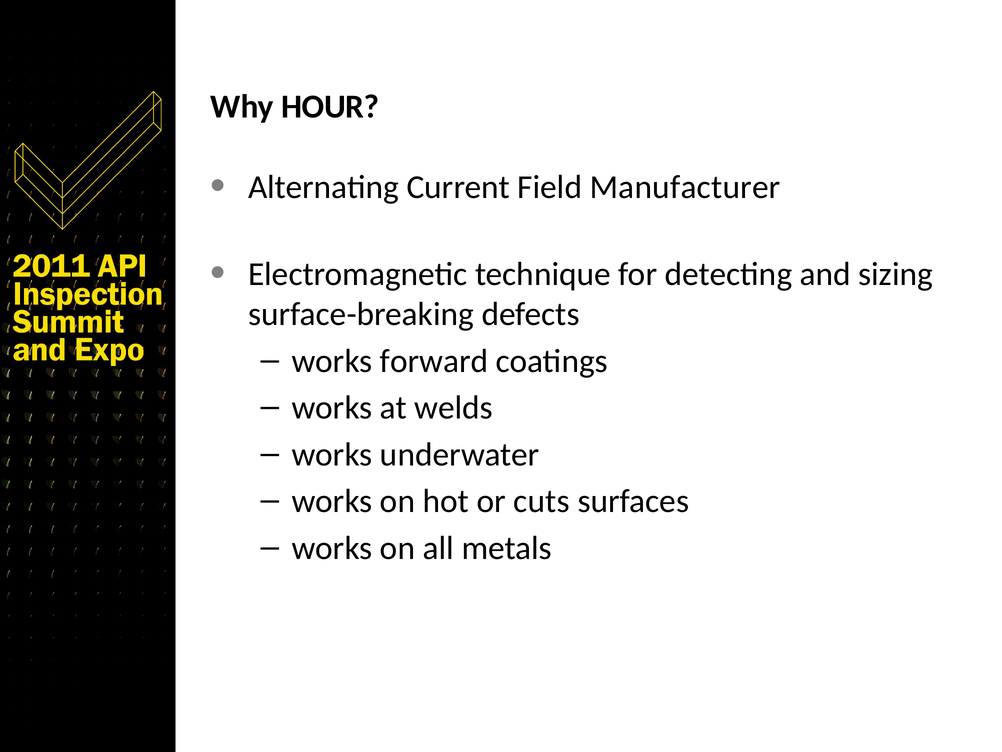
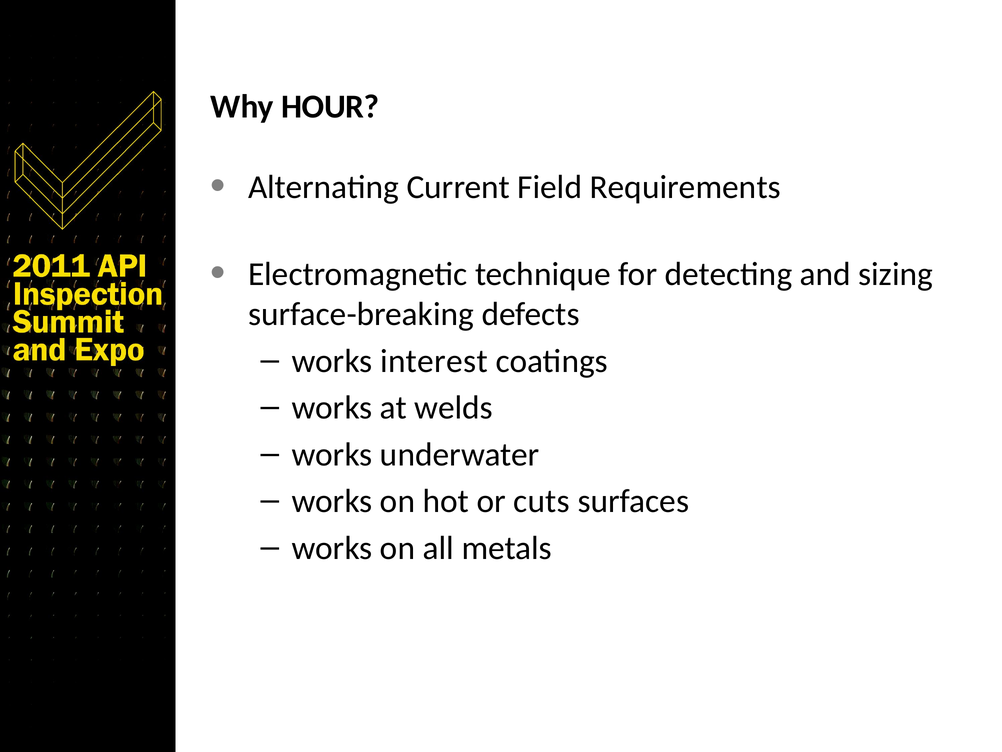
Manufacturer: Manufacturer -> Requirements
forward: forward -> interest
